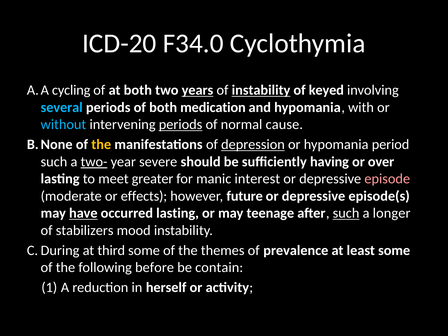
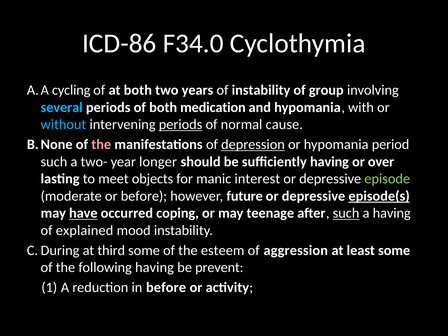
ICD-20: ICD-20 -> ICD-86
years underline: present -> none
instability at (261, 90) underline: present -> none
keyed: keyed -> group
the at (101, 145) colour: yellow -> pink
two- underline: present -> none
severe: severe -> longer
greater: greater -> objects
episode colour: pink -> light green
or effects: effects -> before
episode(s underline: none -> present
occurred lasting: lasting -> coping
a longer: longer -> having
stabilizers: stabilizers -> explained
themes: themes -> esteem
prevalence: prevalence -> aggression
following before: before -> having
contain: contain -> prevent
in herself: herself -> before
